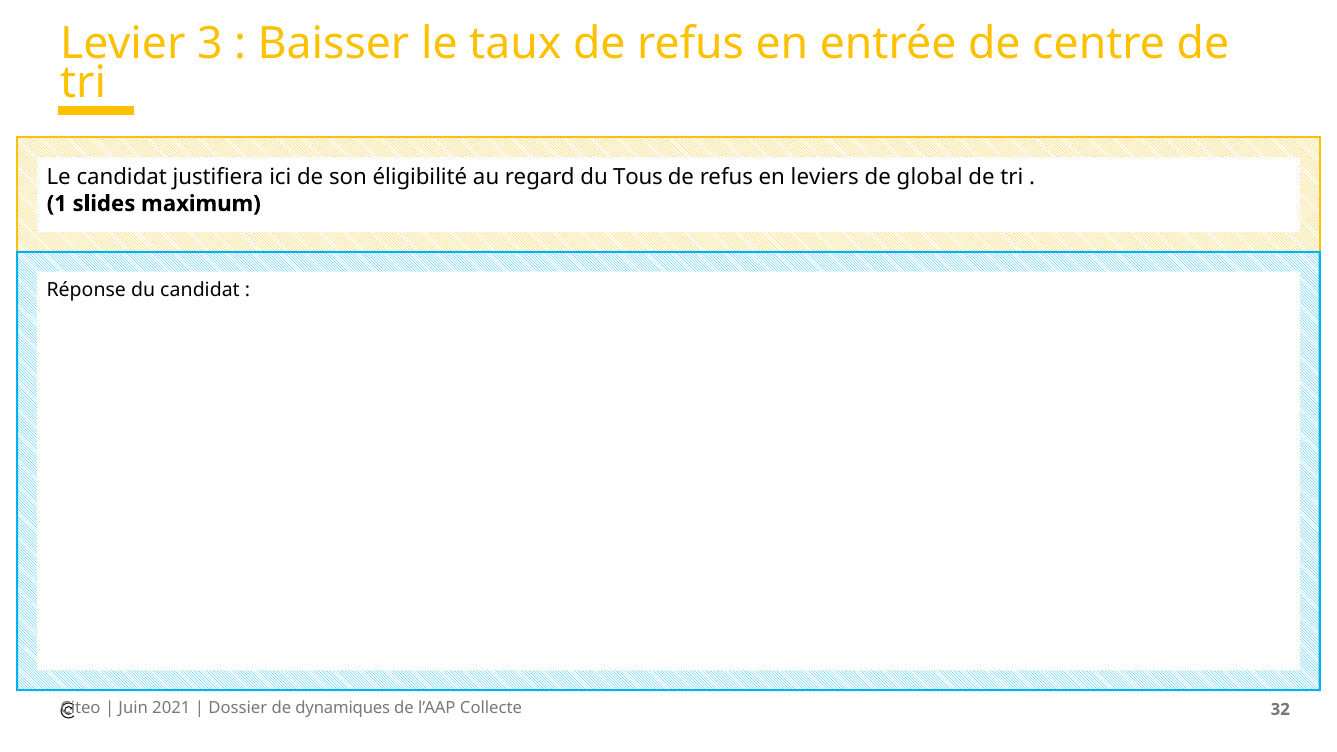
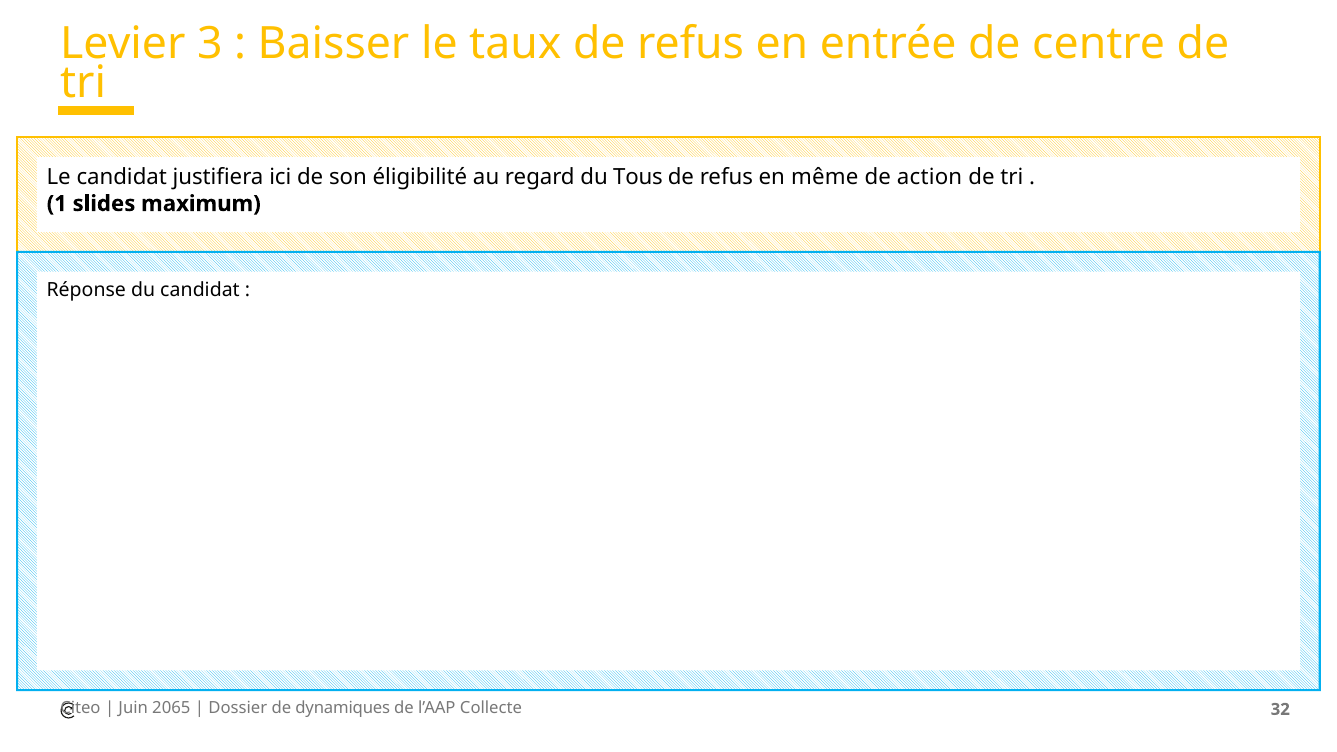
leviers: leviers -> même
global: global -> action
2021: 2021 -> 2065
